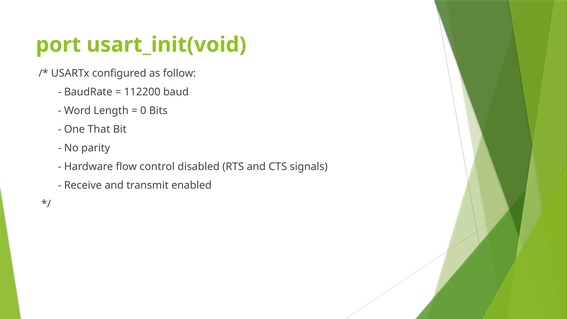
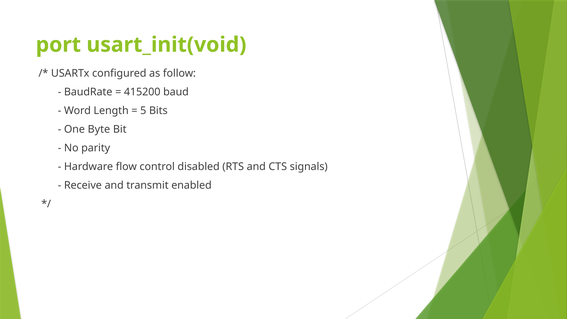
112200: 112200 -> 415200
0: 0 -> 5
That: That -> Byte
